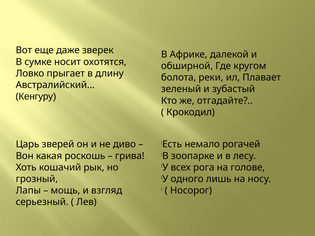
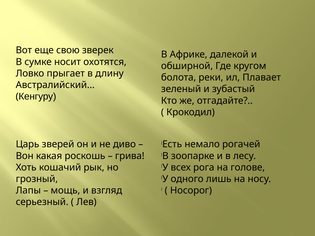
даже: даже -> свою
